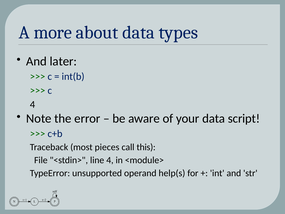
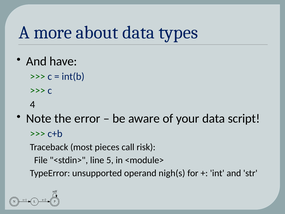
later: later -> have
this: this -> risk
line 4: 4 -> 5
help(s: help(s -> nigh(s
